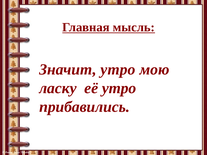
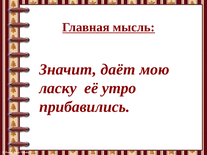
Значит утро: утро -> даёт
